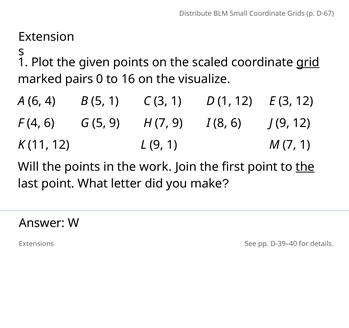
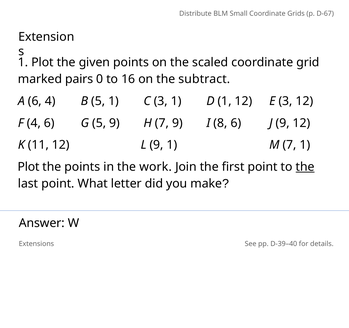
grid underline: present -> none
visualize: visualize -> subtract
Will at (29, 167): Will -> Plot
